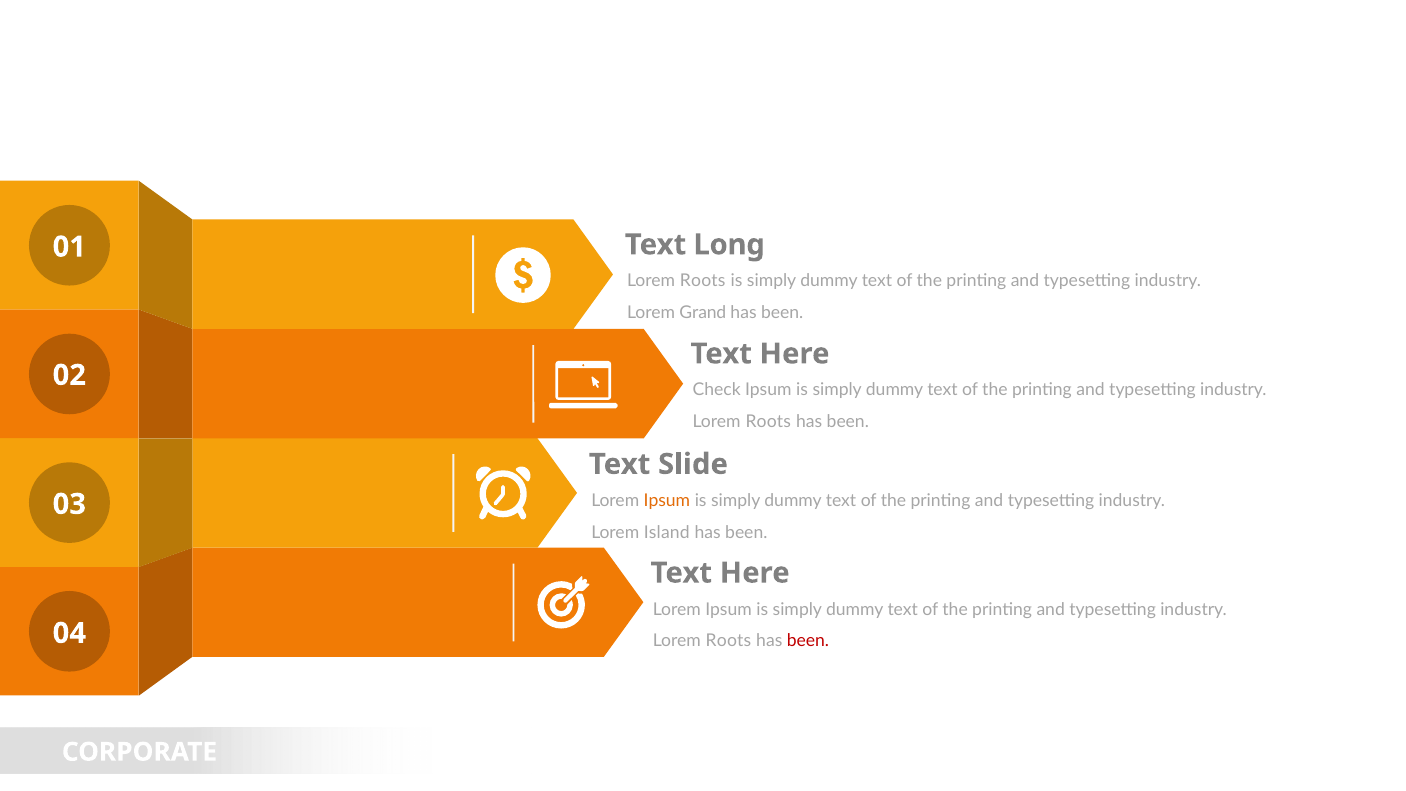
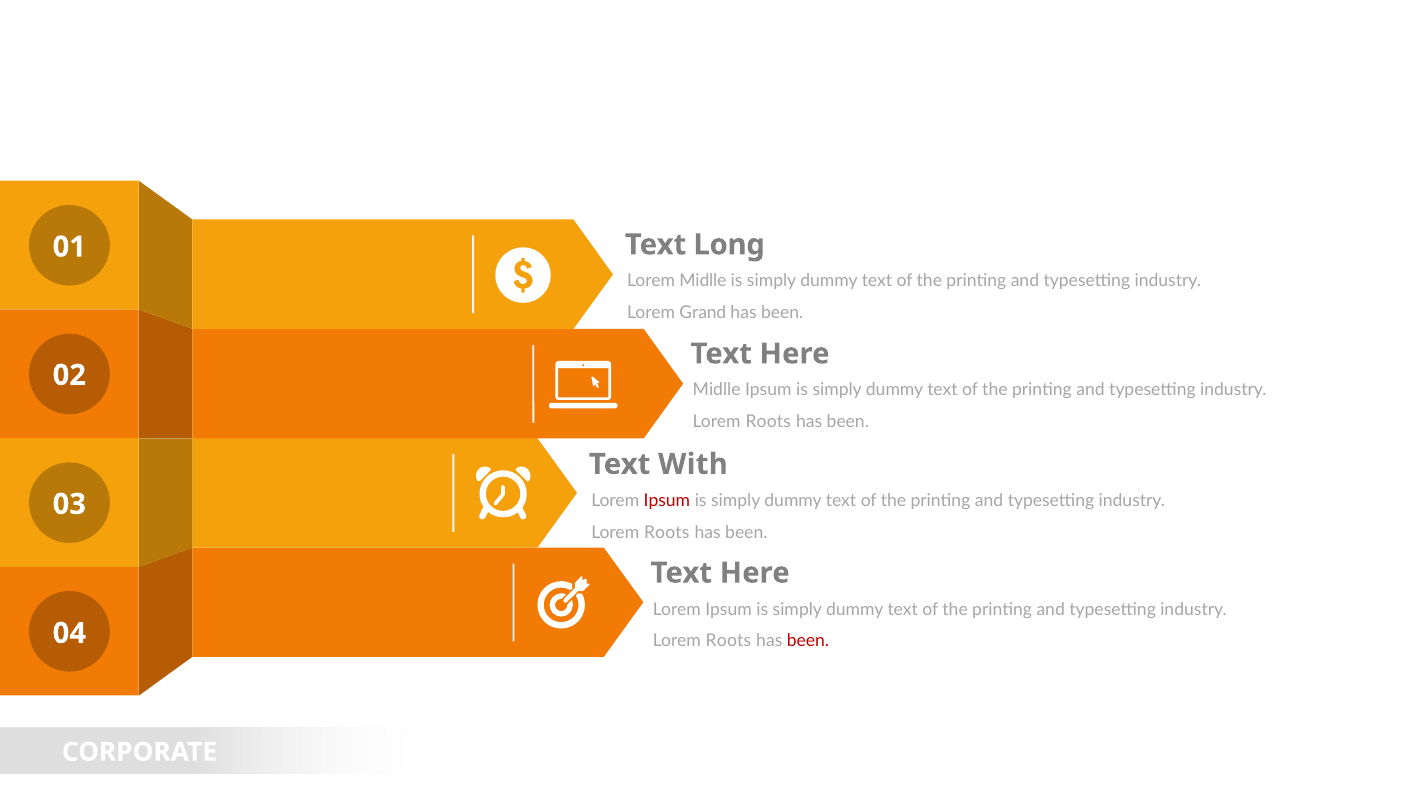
Roots at (703, 281): Roots -> Midlle
Check at (717, 390): Check -> Midlle
Slide: Slide -> With
Ipsum at (667, 500) colour: orange -> red
Island at (667, 532): Island -> Roots
